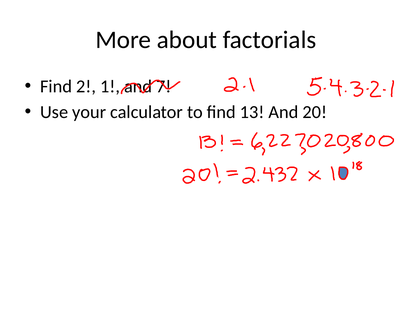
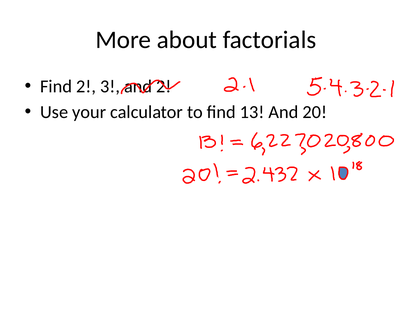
1: 1 -> 3
and 7: 7 -> 2
